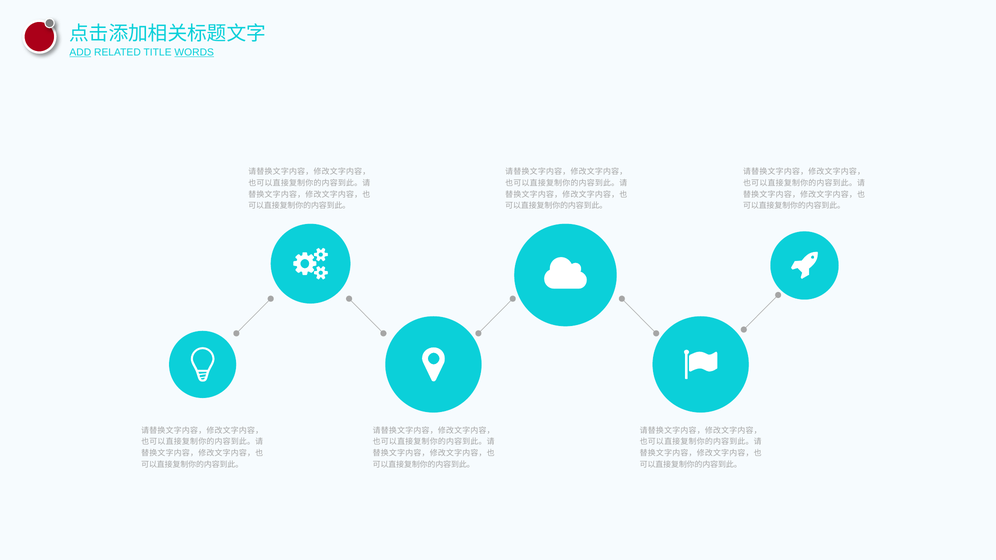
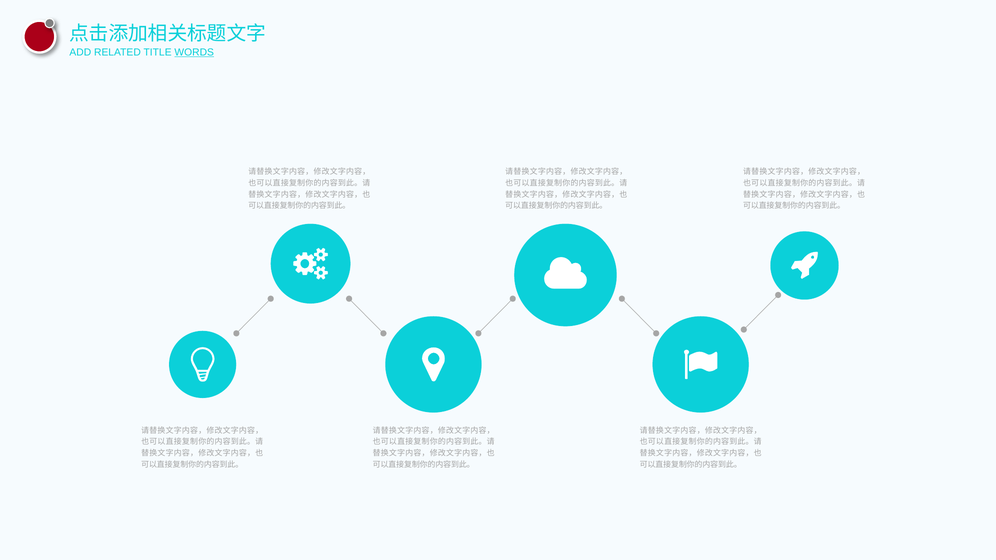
ADD underline: present -> none
